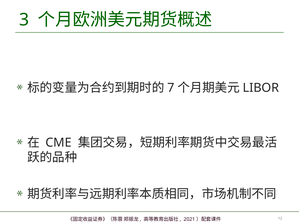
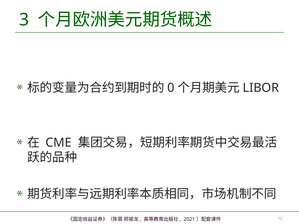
7: 7 -> 0
